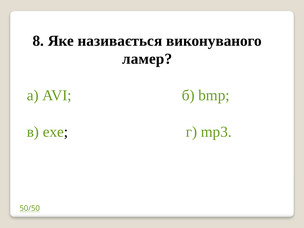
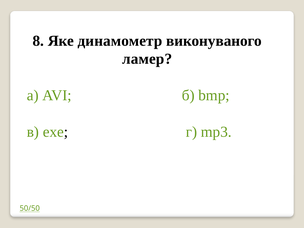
називається: називається -> динамометр
